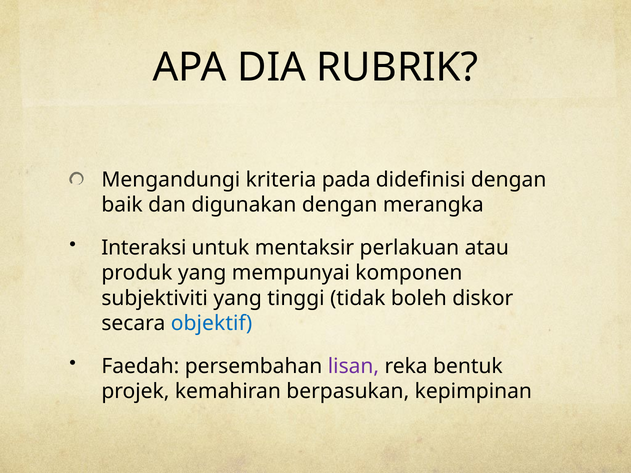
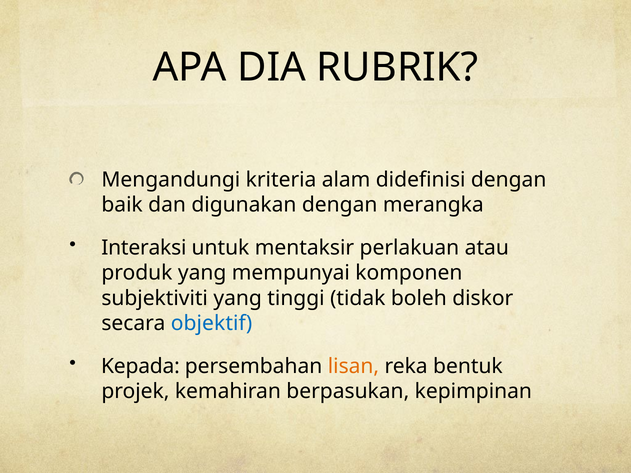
pada: pada -> alam
Faedah: Faedah -> Kepada
lisan colour: purple -> orange
